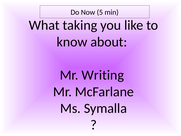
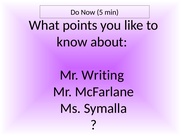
taking: taking -> points
